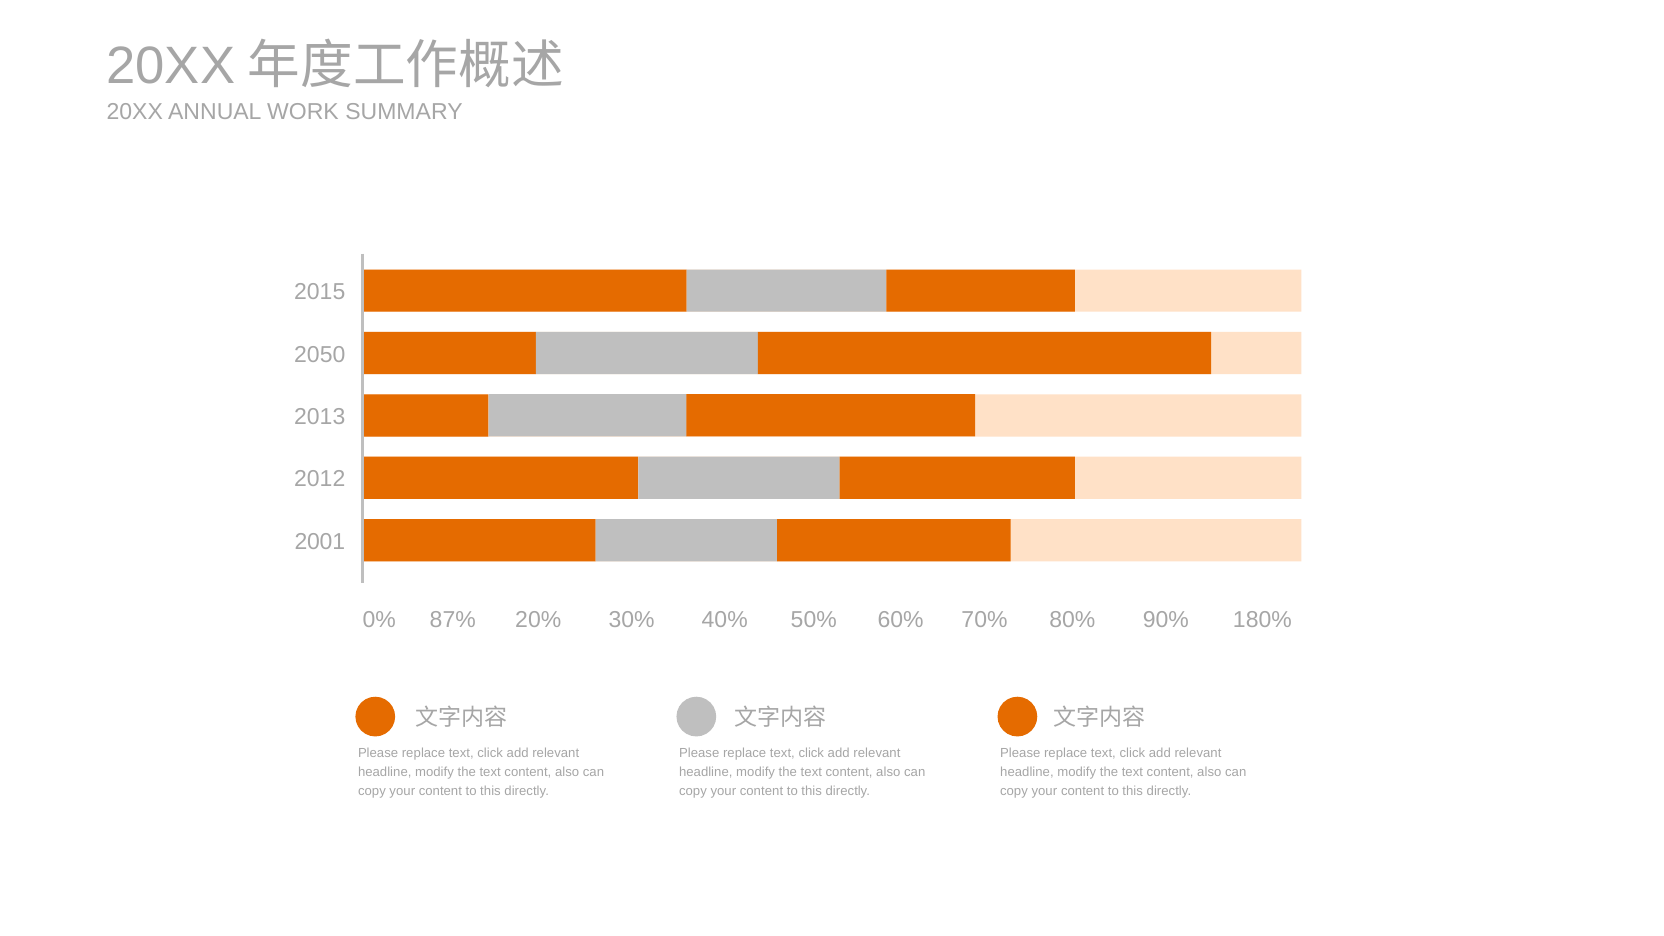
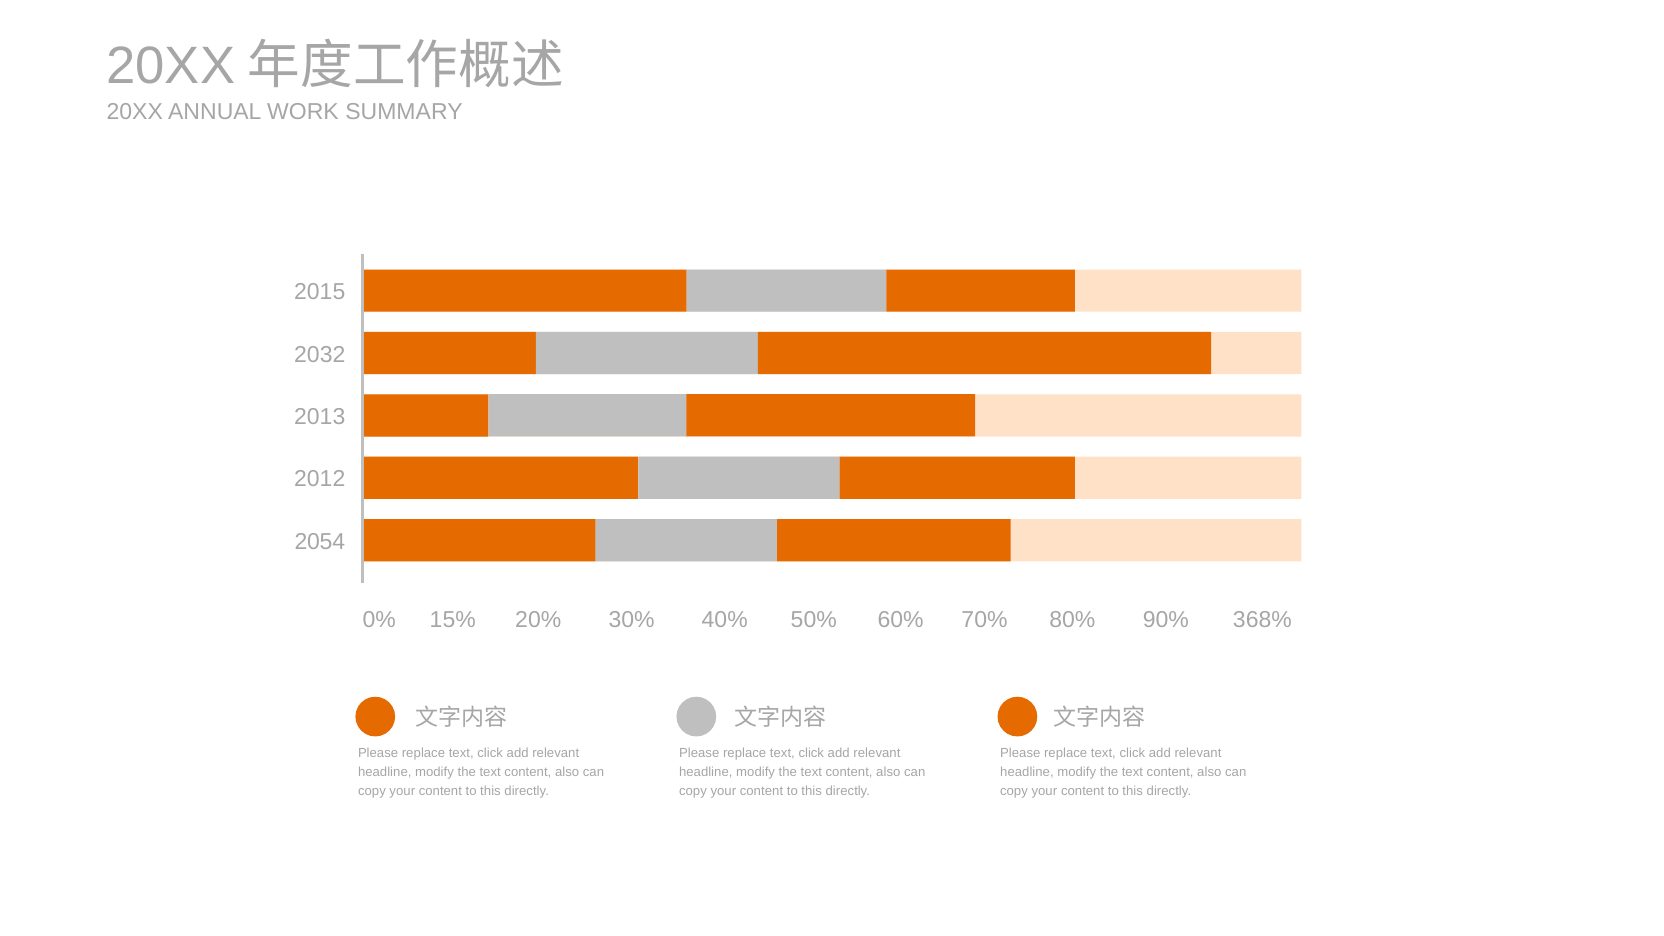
2050: 2050 -> 2032
2001: 2001 -> 2054
87%: 87% -> 15%
180%: 180% -> 368%
